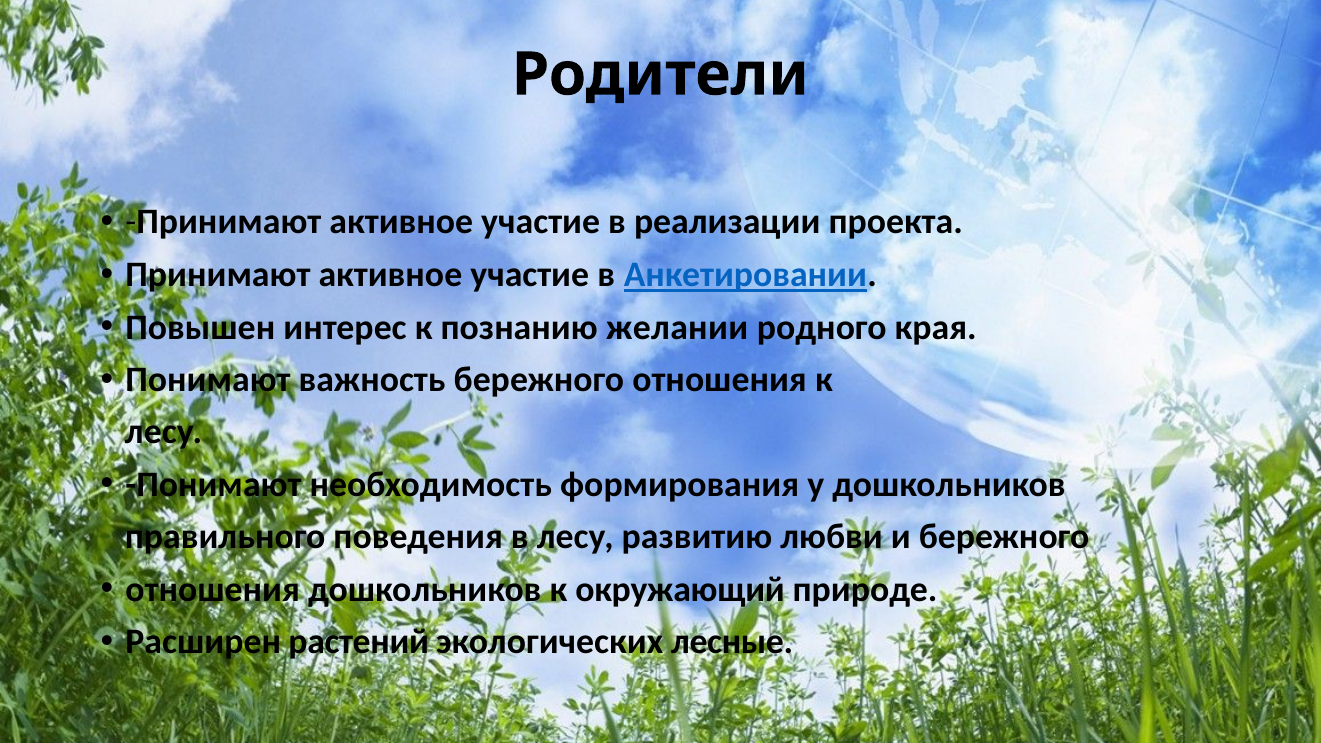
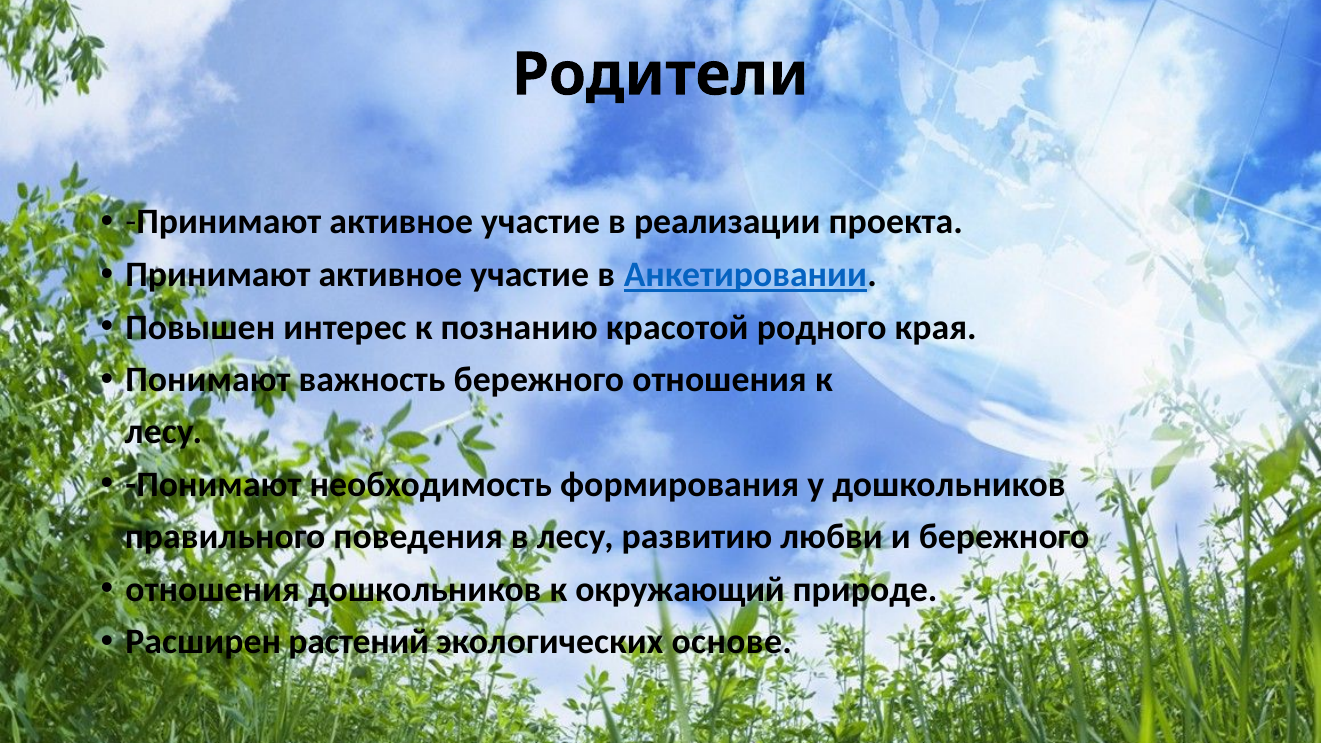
желании: желании -> красотой
лесные: лесные -> основе
